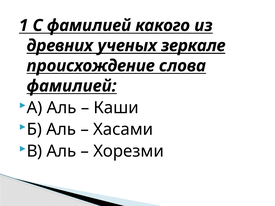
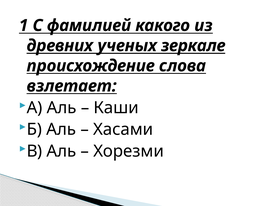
фамилией at (72, 86): фамилией -> взлетает
